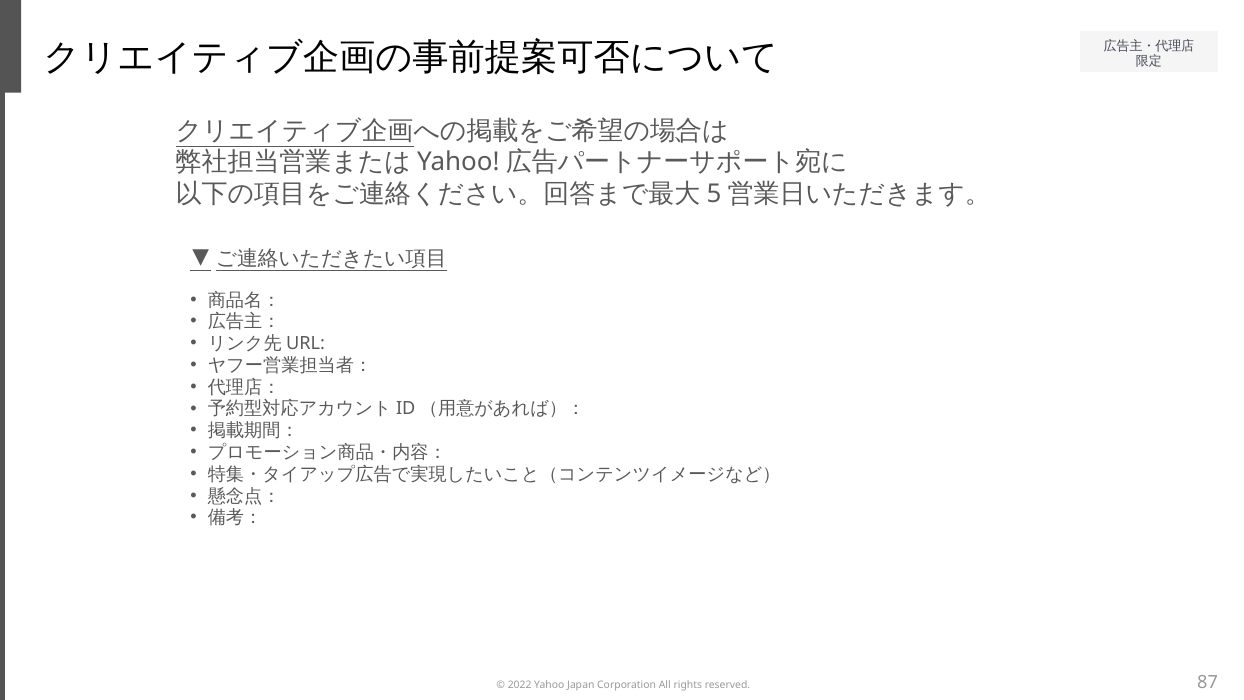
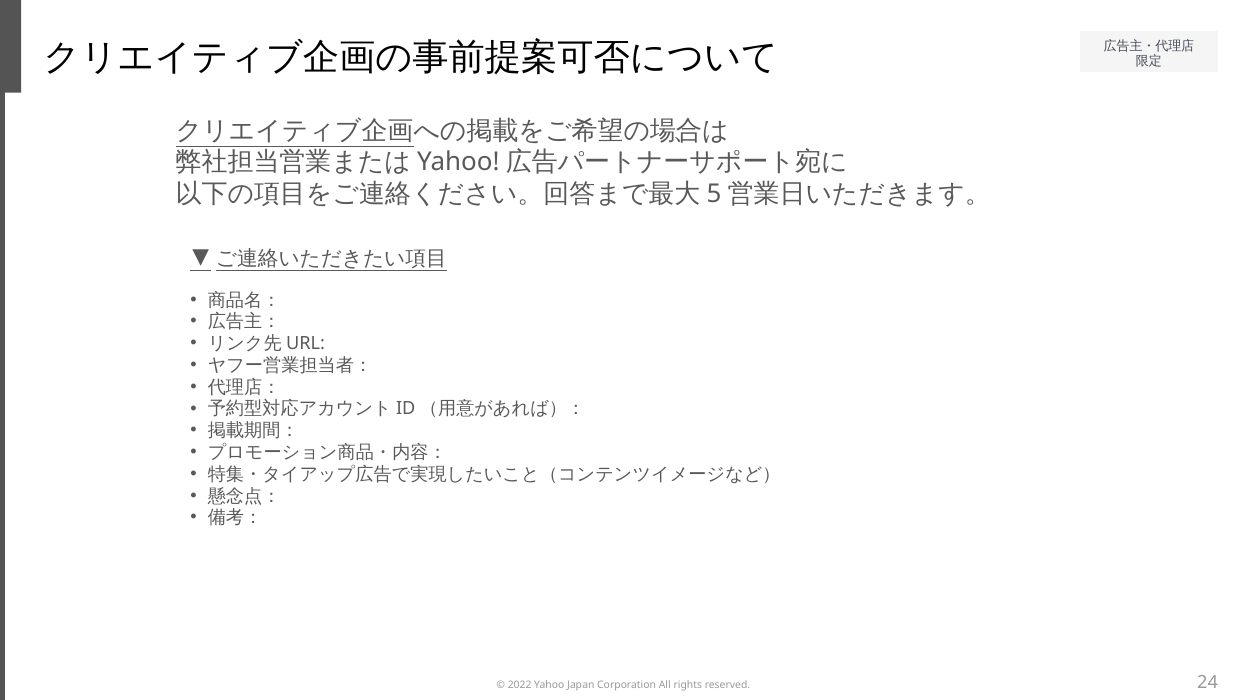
87: 87 -> 24
